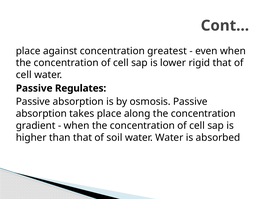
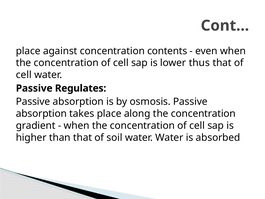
greatest: greatest -> contents
rigid: rigid -> thus
